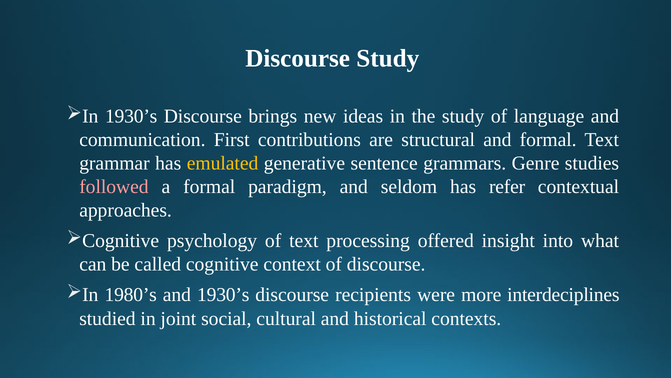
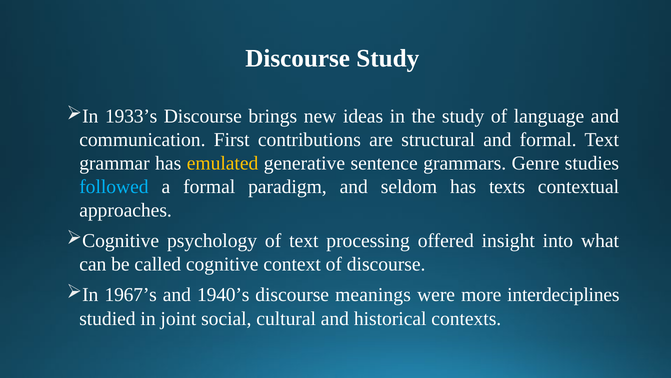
1930’s at (131, 116): 1930’s -> 1933’s
followed colour: pink -> light blue
refer: refer -> texts
1980’s: 1980’s -> 1967’s
and 1930’s: 1930’s -> 1940’s
recipients: recipients -> meanings
